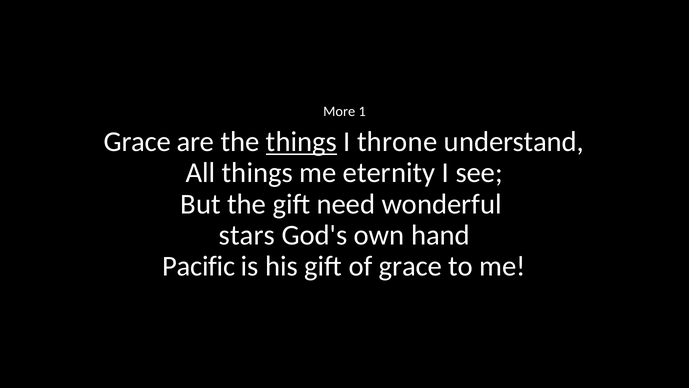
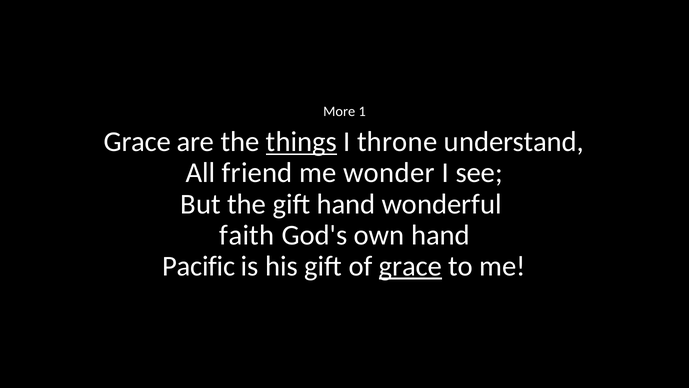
All things: things -> friend
eternity: eternity -> wonder
gift need: need -> hand
stars: stars -> faith
grace at (410, 266) underline: none -> present
